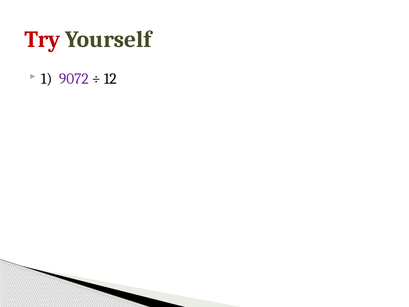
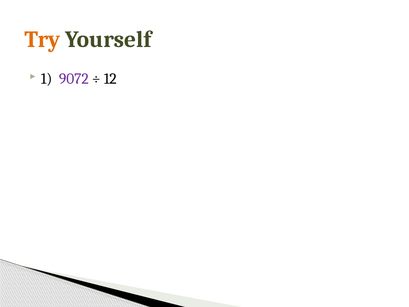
Try colour: red -> orange
